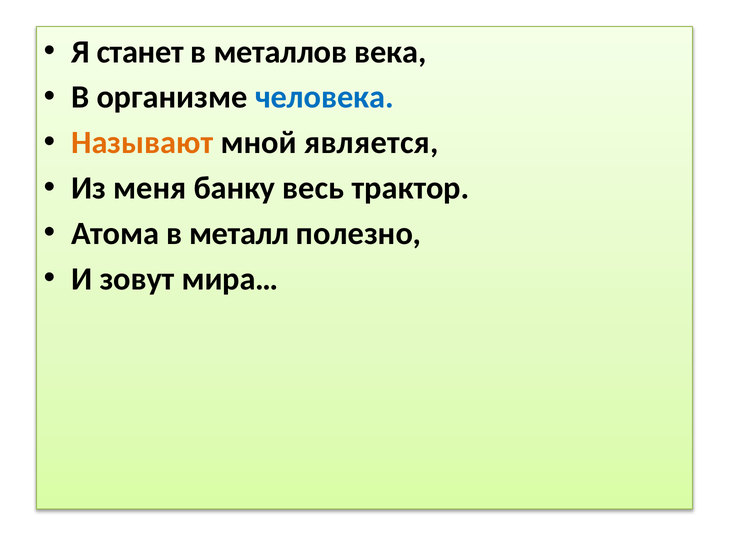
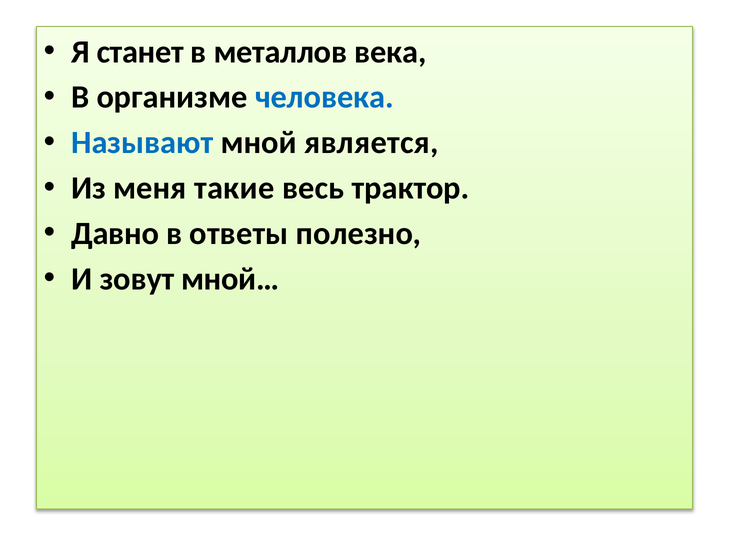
Называют colour: orange -> blue
банку: банку -> такие
Атома: Атома -> Давно
металл: металл -> ответы
мира…: мира… -> мной…
